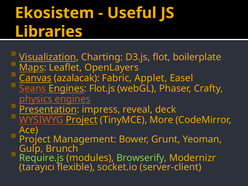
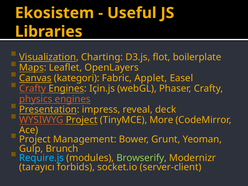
azalacak: azalacak -> kategori
Seans at (33, 89): Seans -> Crafty
Flot.js: Flot.js -> Için.js
Require.js colour: light green -> light blue
flexible: flexible -> forbids
